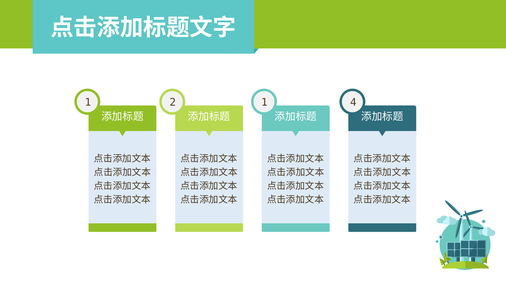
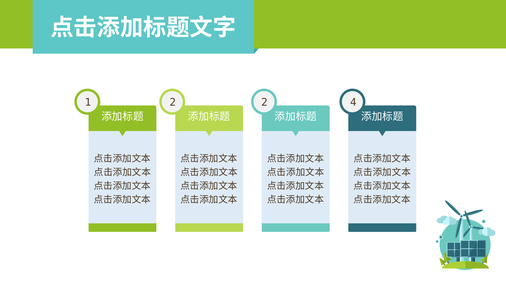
2 1: 1 -> 2
